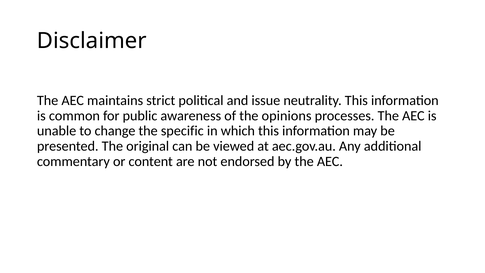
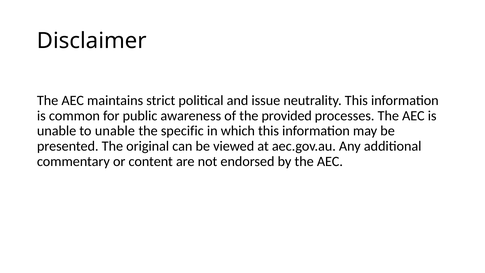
opinions: opinions -> provided
to change: change -> unable
